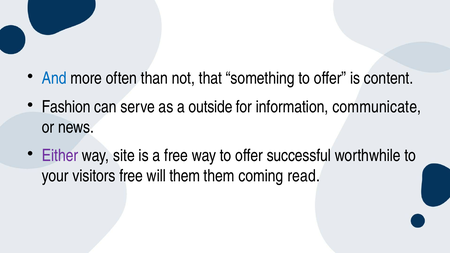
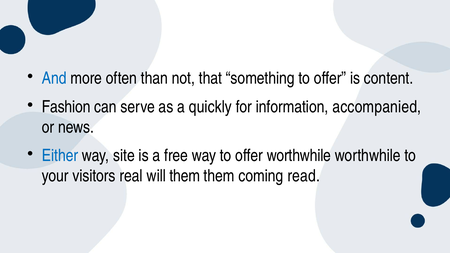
outside: outside -> quickly
communicate: communicate -> accompanied
Either colour: purple -> blue
offer successful: successful -> worthwhile
visitors free: free -> real
